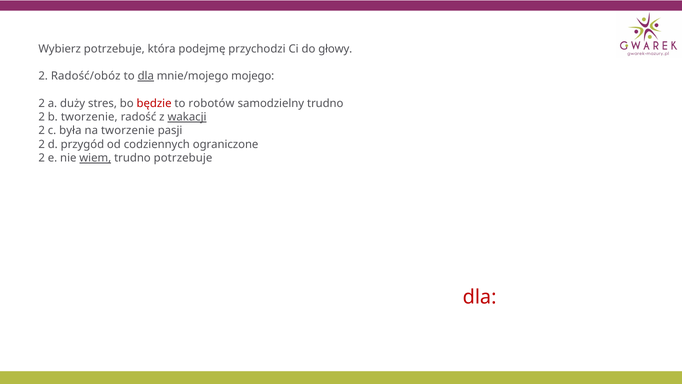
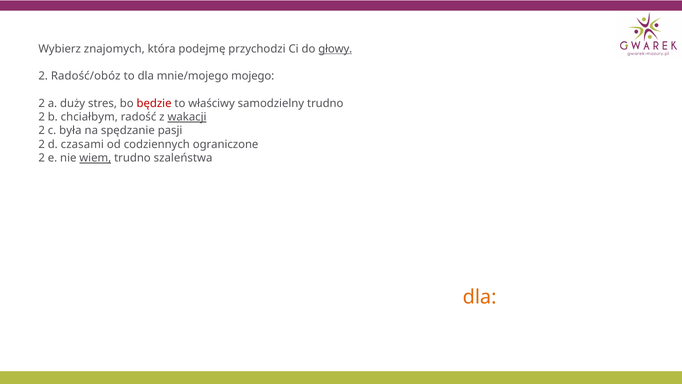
Wybierz potrzebuje: potrzebuje -> znajomych
głowy underline: none -> present
dla at (146, 76) underline: present -> none
robotów: robotów -> właściwy
b tworzenie: tworzenie -> chciałbym
na tworzenie: tworzenie -> spędzanie
przygód: przygód -> czasami
trudno potrzebuje: potrzebuje -> szaleństwa
dla at (480, 297) colour: red -> orange
